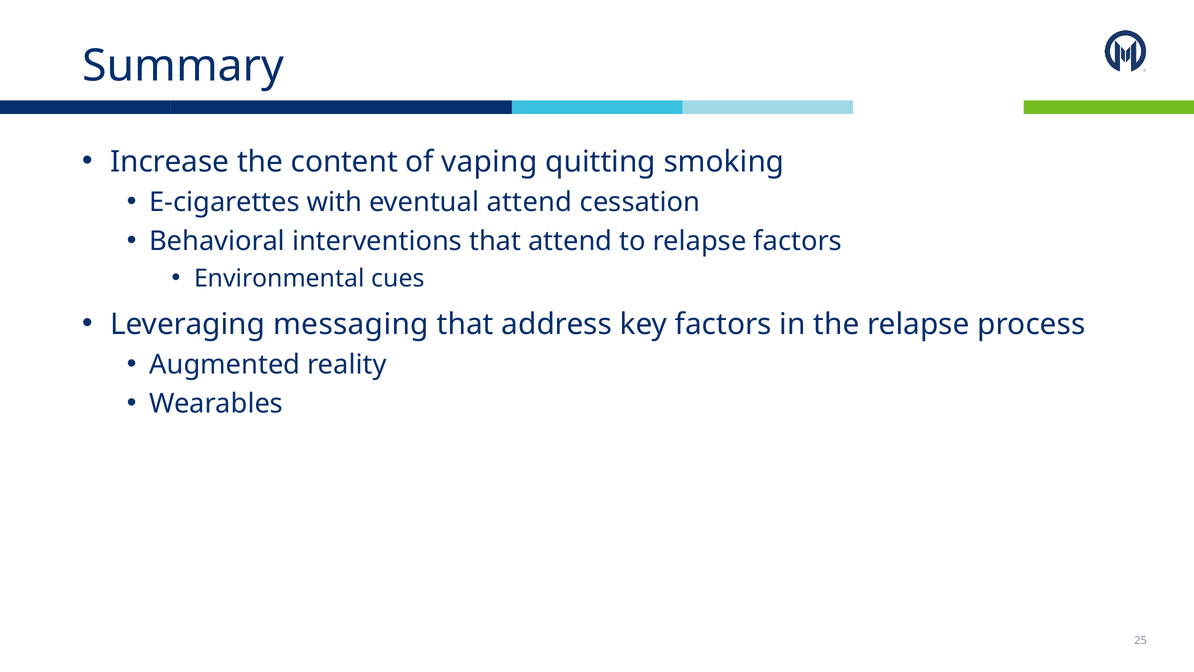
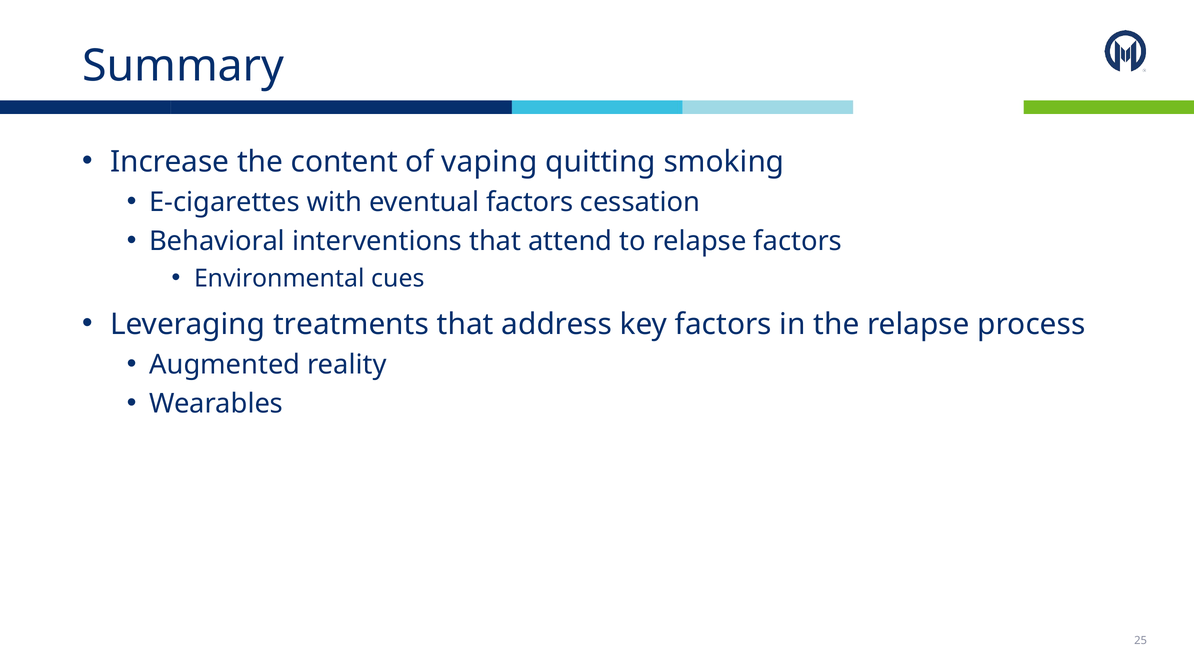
eventual attend: attend -> factors
messaging: messaging -> treatments
